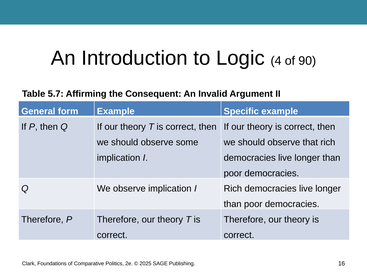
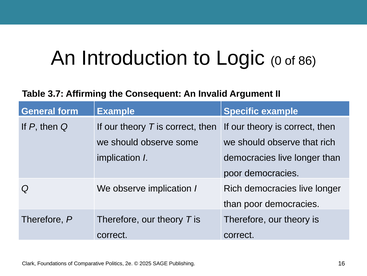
4: 4 -> 0
90: 90 -> 86
5.7: 5.7 -> 3.7
